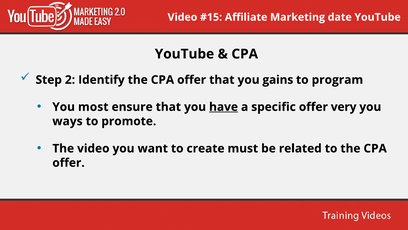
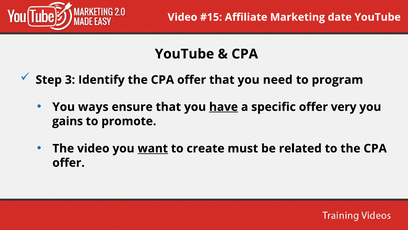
2: 2 -> 3
gains: gains -> need
most: most -> ways
ways: ways -> gains
want underline: none -> present
